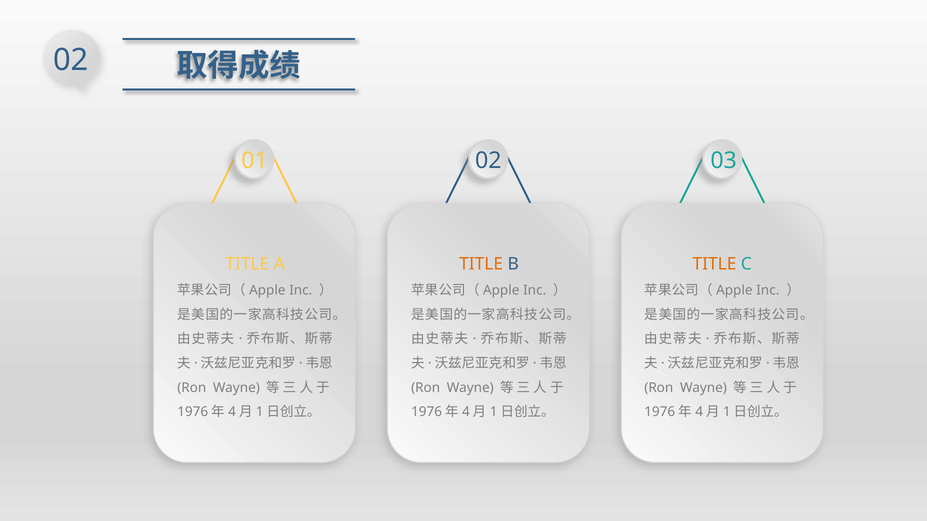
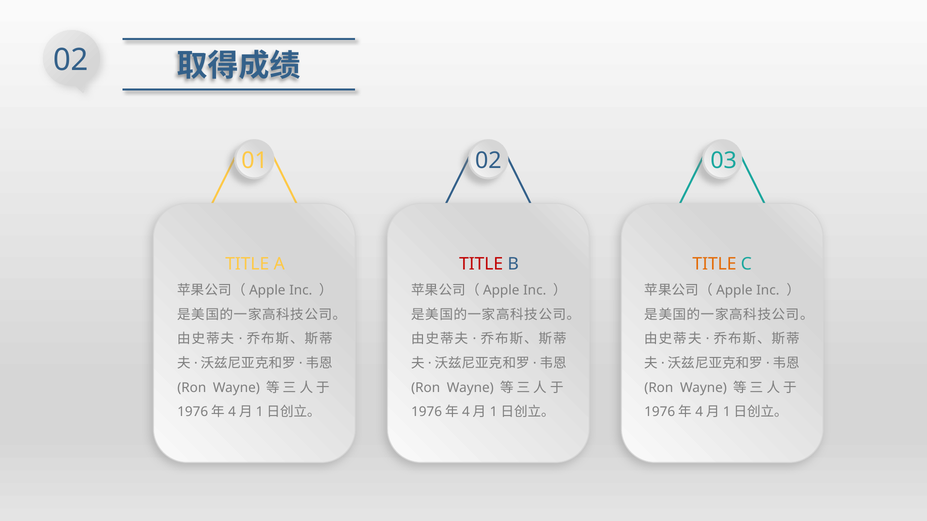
TITLE at (481, 264) colour: orange -> red
